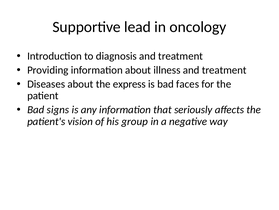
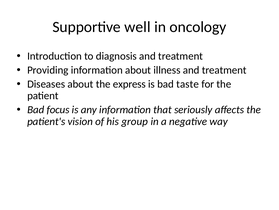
lead: lead -> well
faces: faces -> taste
signs: signs -> focus
